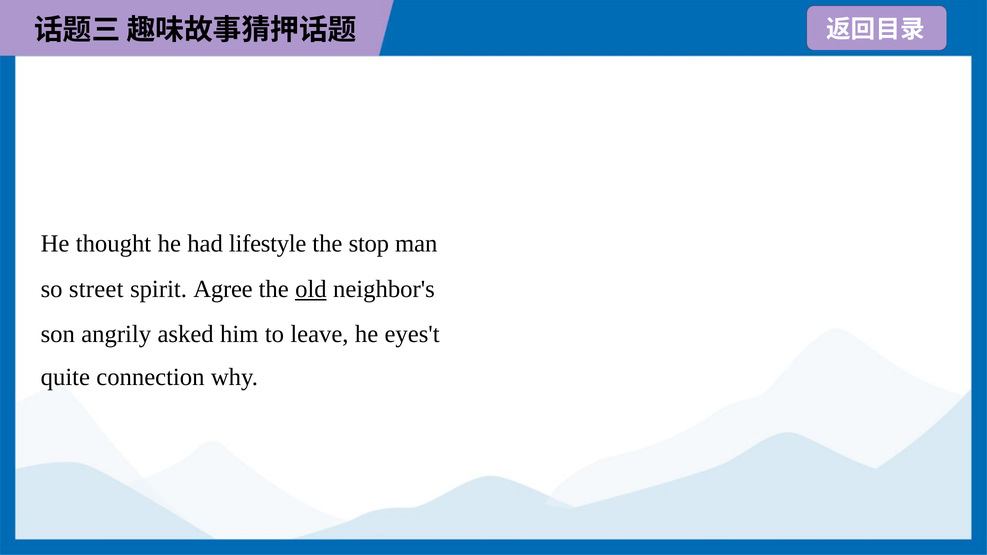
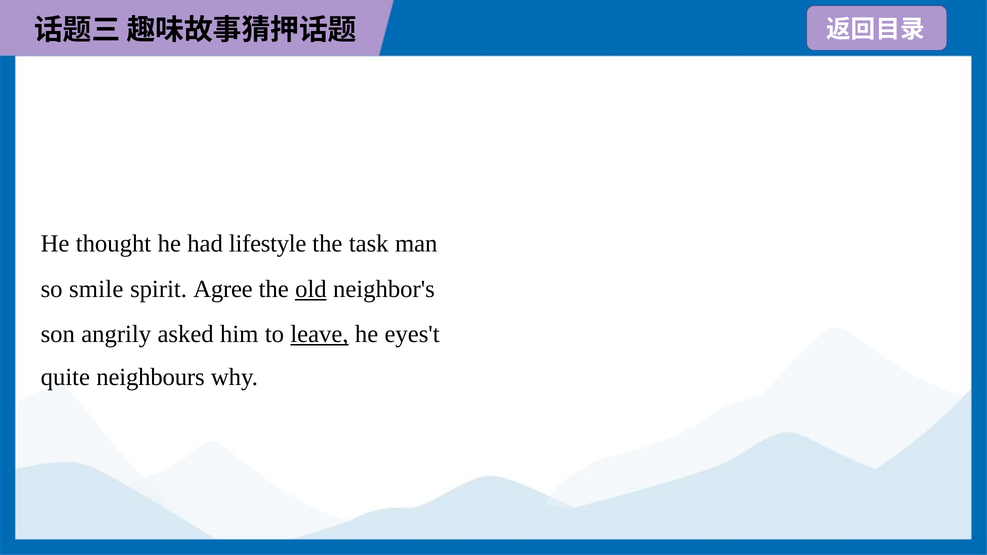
stop: stop -> task
street: street -> smile
leave underline: none -> present
connection: connection -> neighbours
